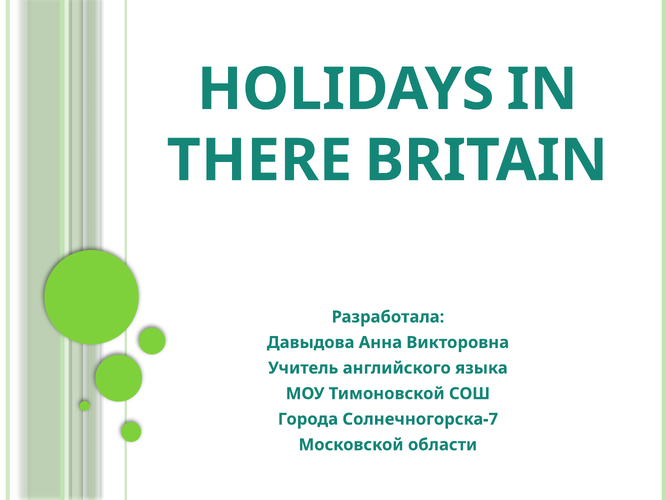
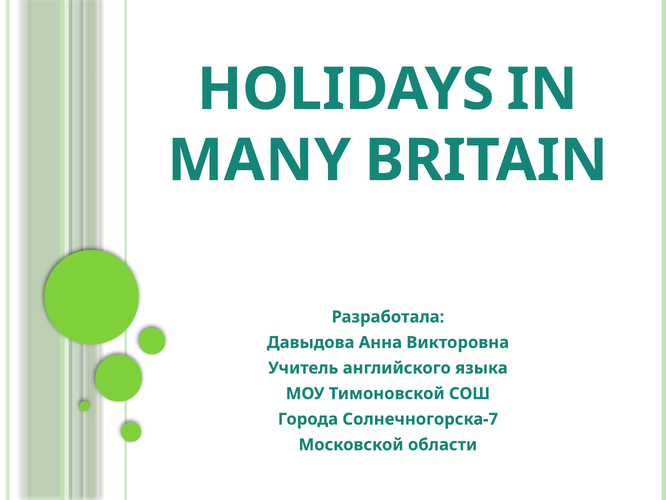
THERE: THERE -> MANY
